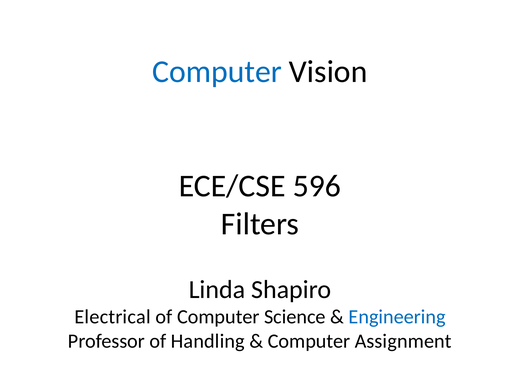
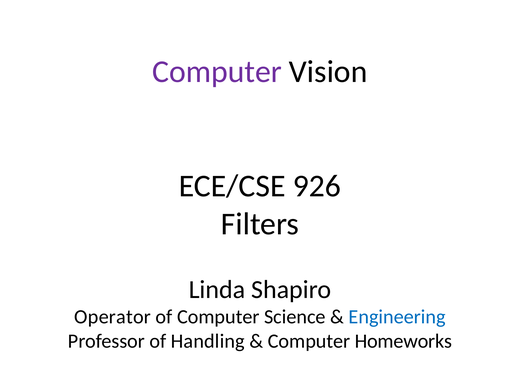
Computer at (217, 72) colour: blue -> purple
596: 596 -> 926
Electrical: Electrical -> Operator
Assignment: Assignment -> Homeworks
